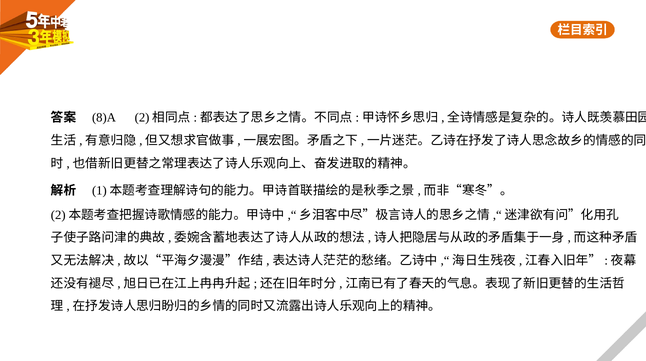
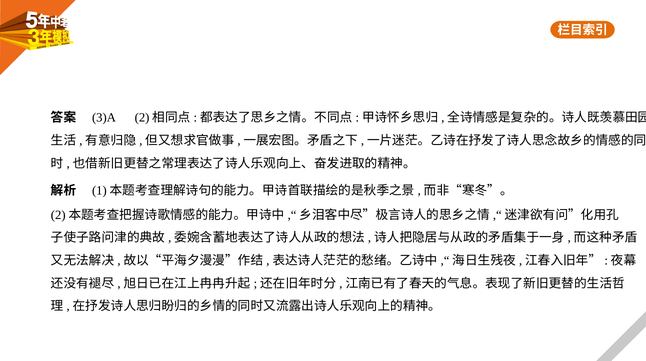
8)A: 8)A -> 3)A
